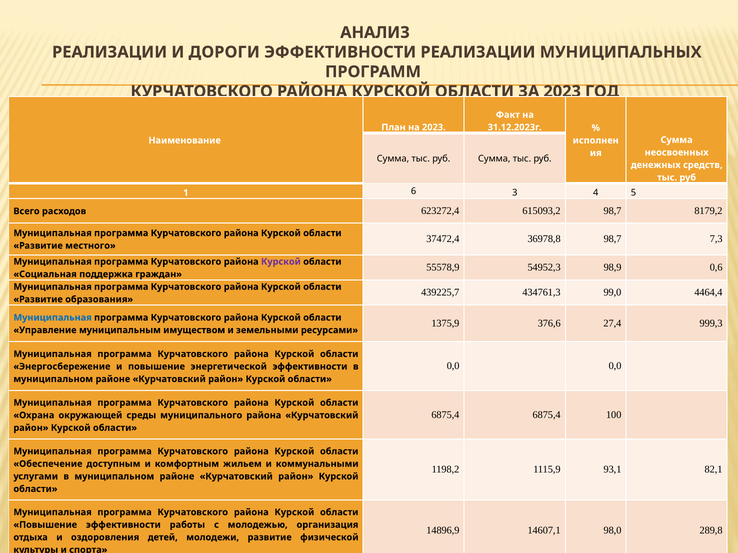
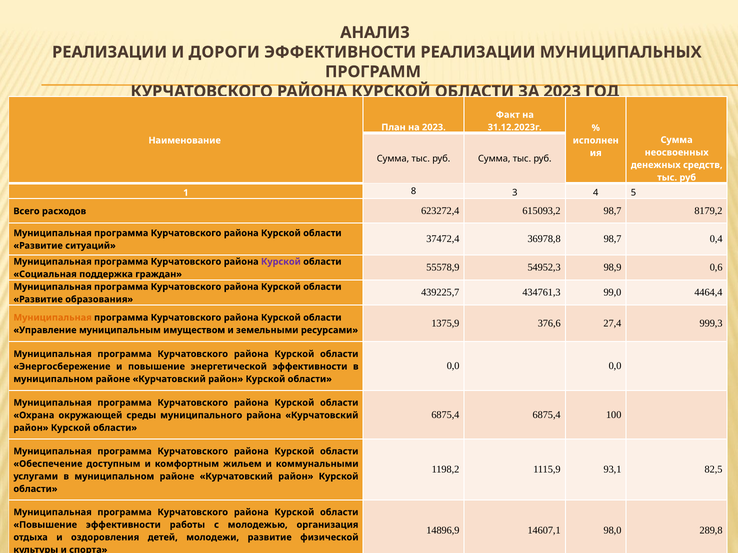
6: 6 -> 8
7,3: 7,3 -> 0,4
местного: местного -> ситуаций
Муниципальная at (53, 318) colour: blue -> orange
82,1: 82,1 -> 82,5
